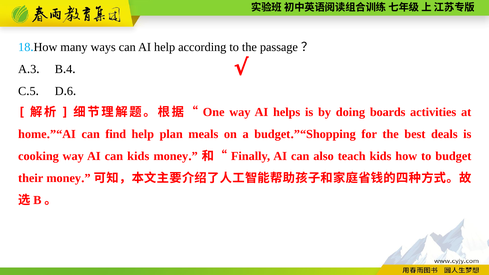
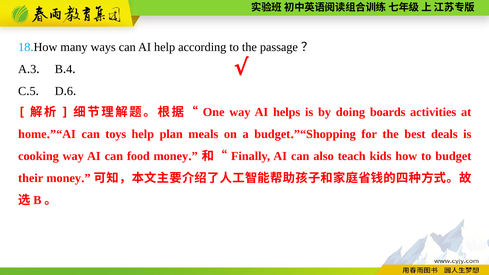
find: find -> toys
can kids: kids -> food
